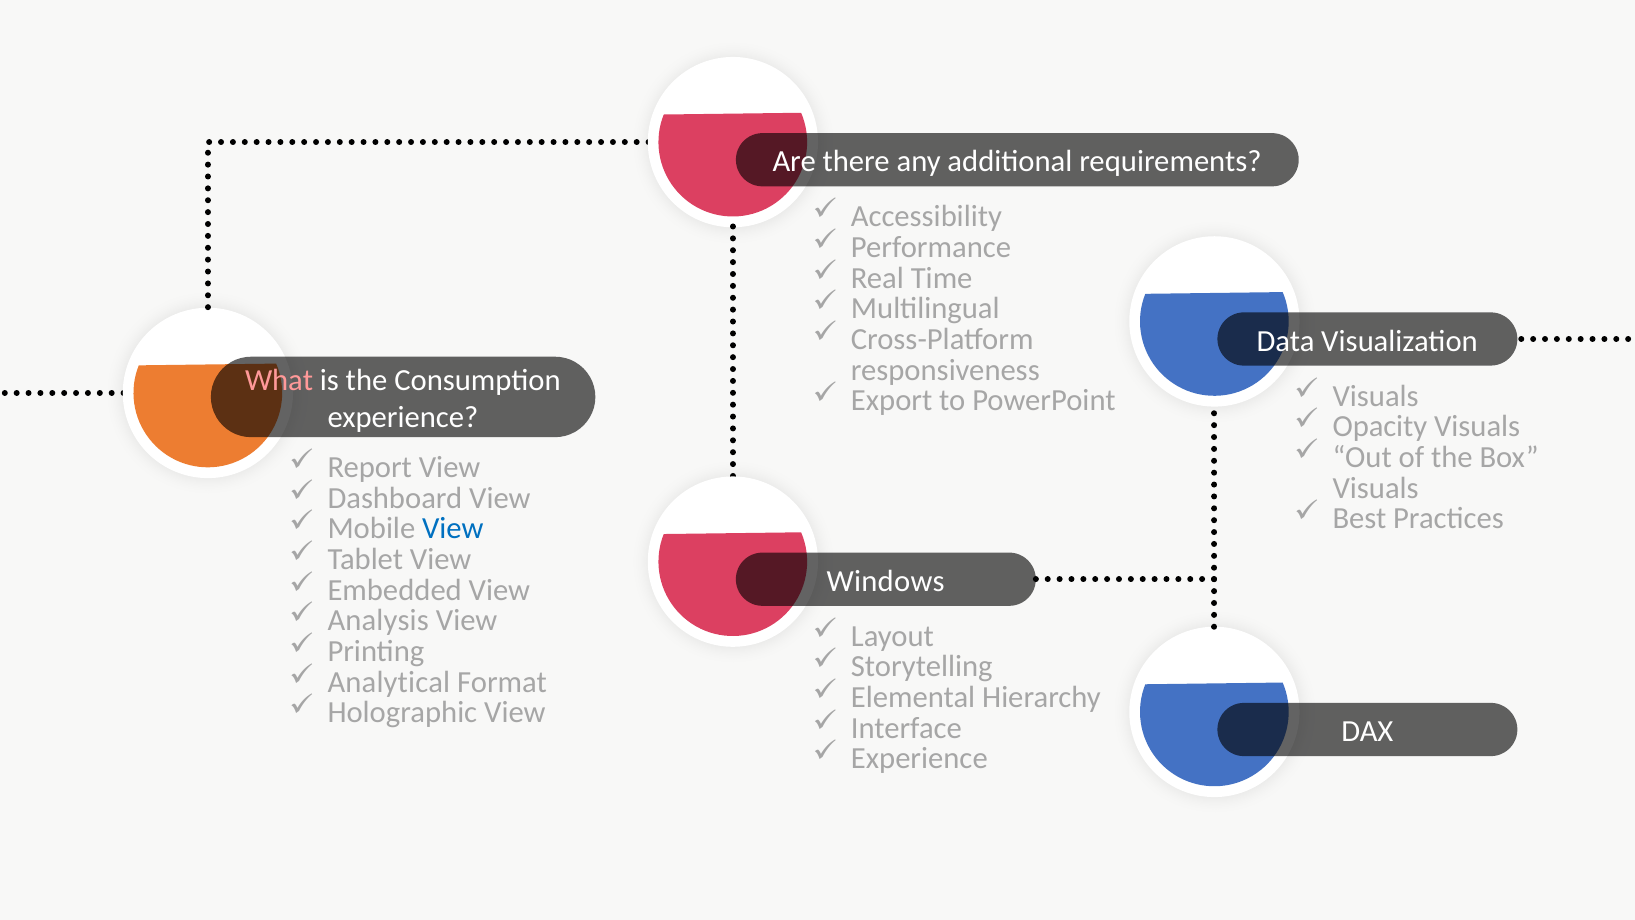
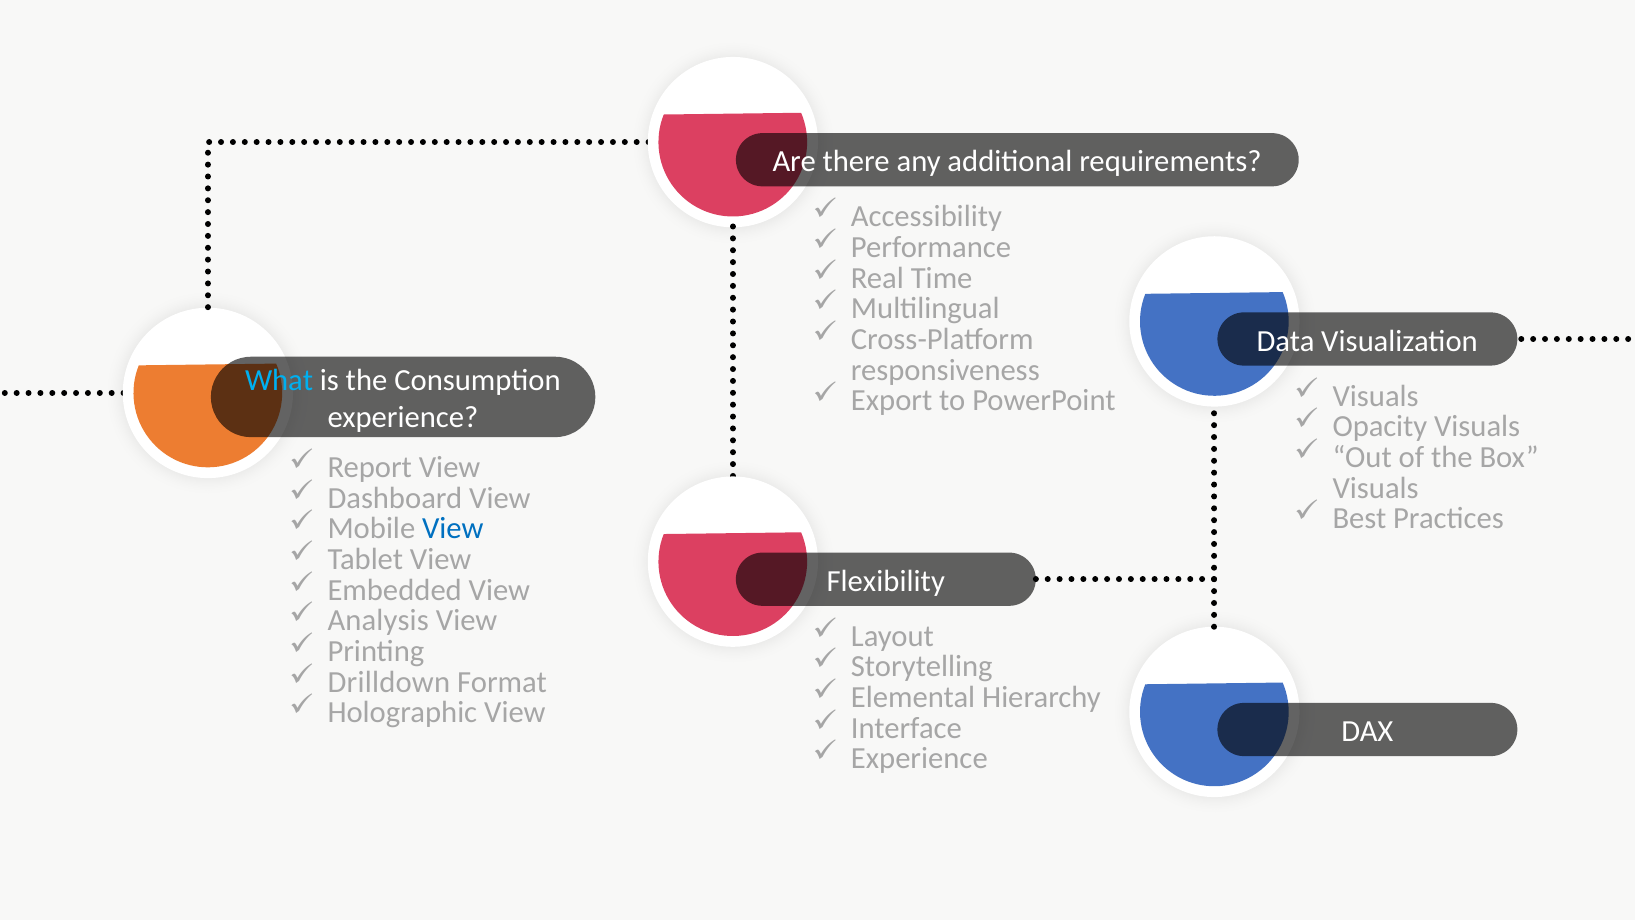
What colour: pink -> light blue
Windows: Windows -> Flexibility
Analytical: Analytical -> Drilldown
